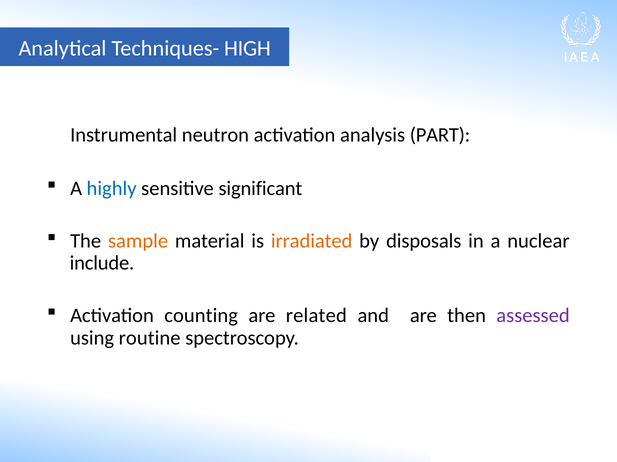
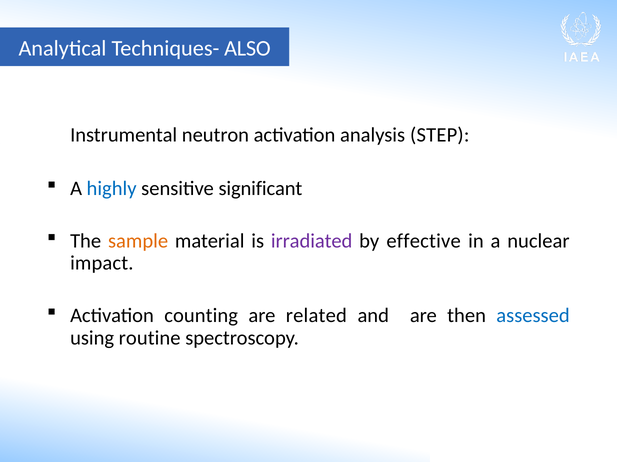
HIGH: HIGH -> ALSO
PART: PART -> STEP
irradiated colour: orange -> purple
disposals: disposals -> effective
include: include -> impact
assessed colour: purple -> blue
